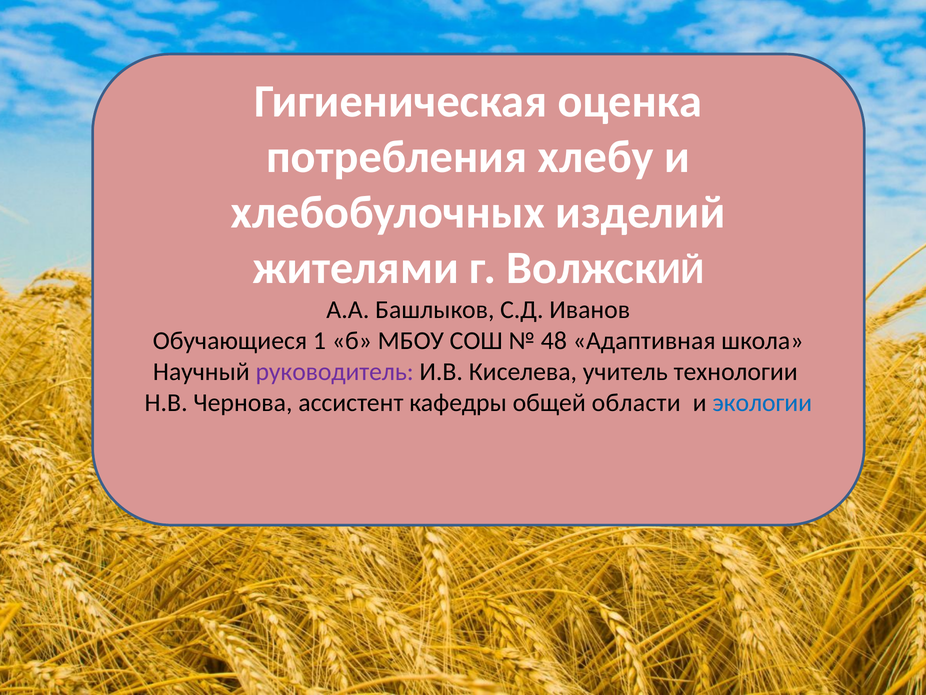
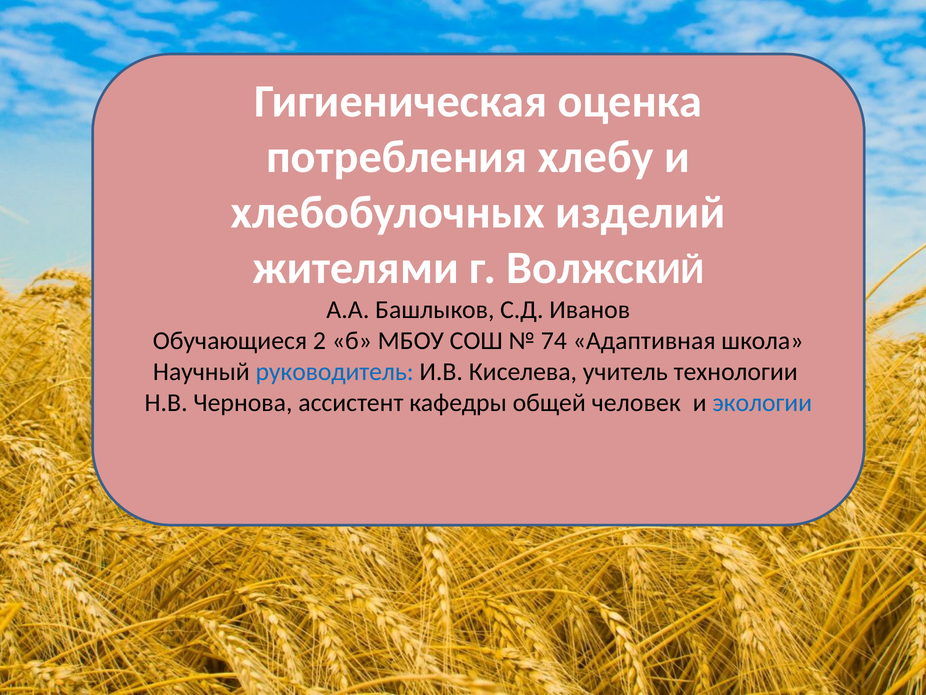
1: 1 -> 2
48: 48 -> 74
руководитель colour: purple -> blue
области: области -> человек
